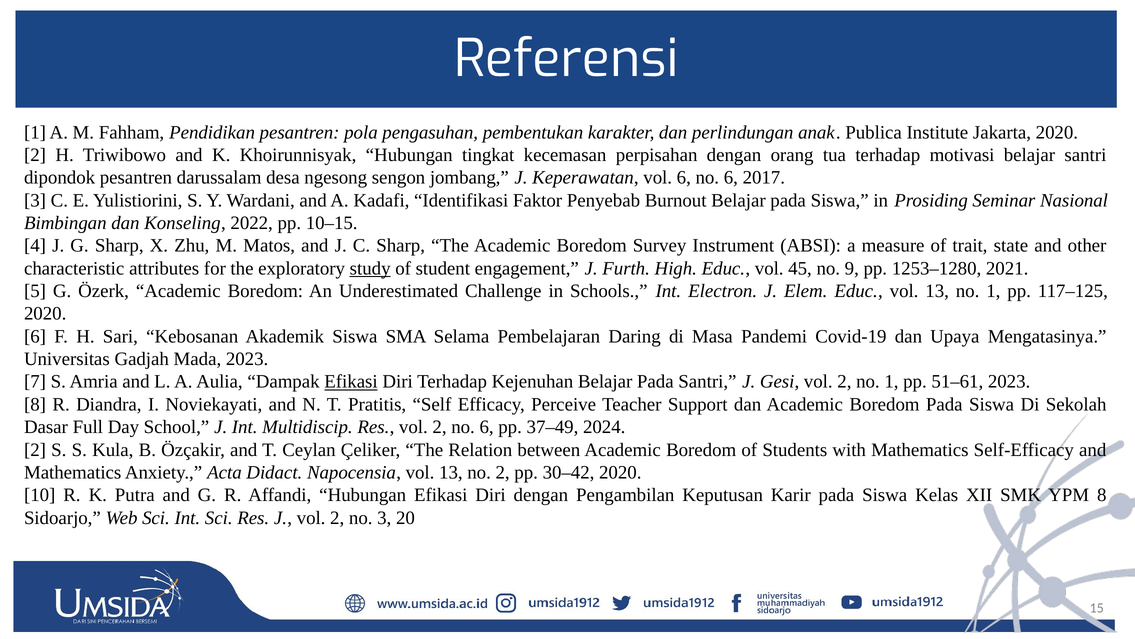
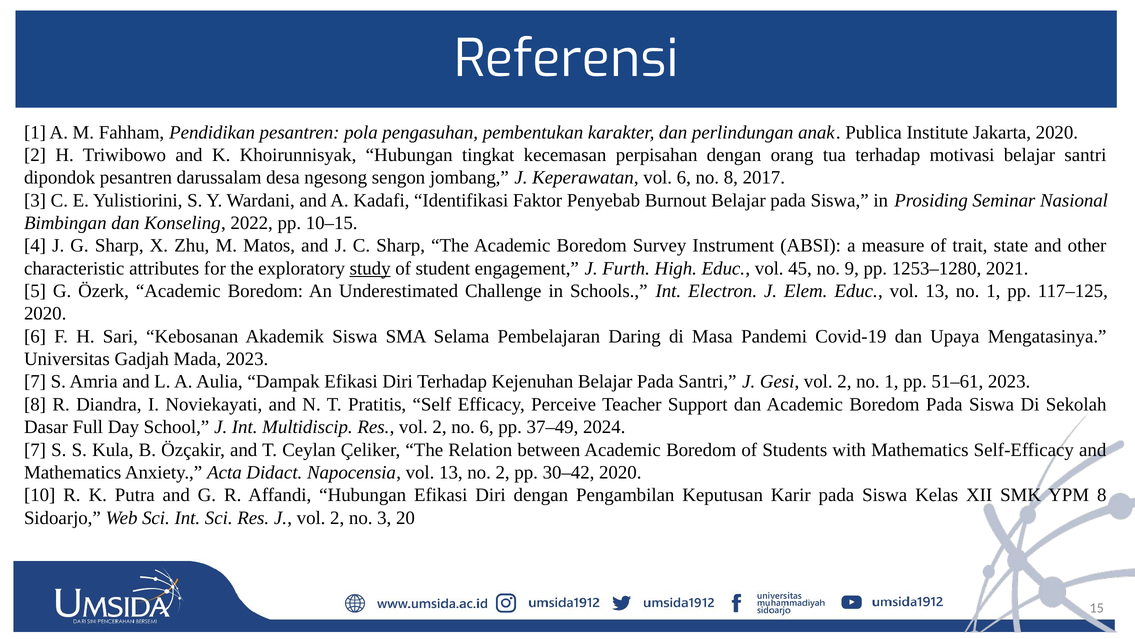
6 no 6: 6 -> 8
Efikasi at (351, 381) underline: present -> none
2 at (35, 449): 2 -> 7
